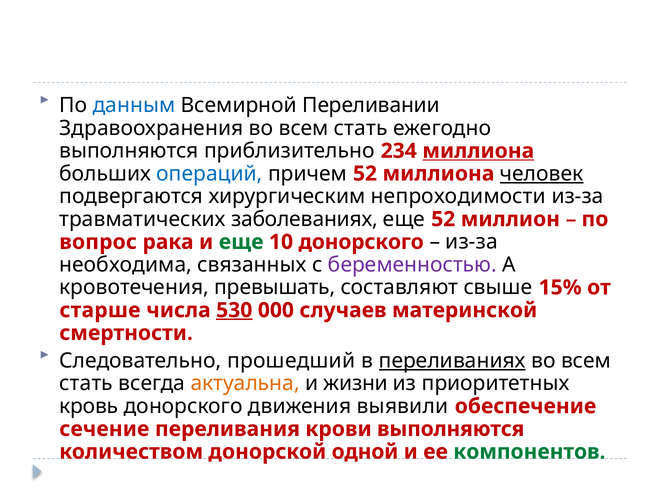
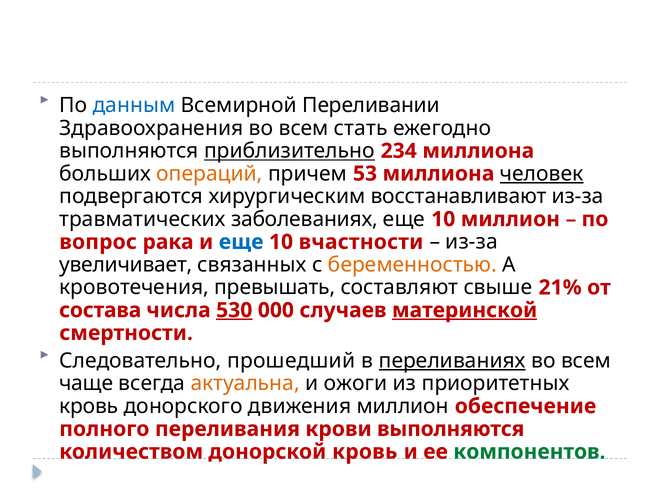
приблизительно underline: none -> present
миллиона at (478, 151) underline: present -> none
операций colour: blue -> orange
причем 52: 52 -> 53
непроходимости: непроходимости -> восстанавливают
52 at (443, 219): 52 -> 10
еще at (241, 242) colour: green -> blue
10 донорского: донорского -> вчастности
необходима: необходима -> увеличивает
беременностью colour: purple -> orange
15%: 15% -> 21%
старше: старше -> состава
материнской underline: none -> present
стать at (86, 383): стать -> чаще
жизни: жизни -> ожоги
движения выявили: выявили -> миллион
сечение: сечение -> полного
донорской одной: одной -> кровь
